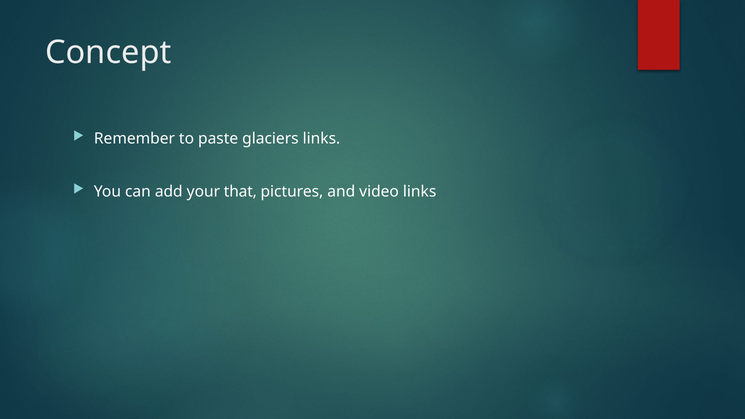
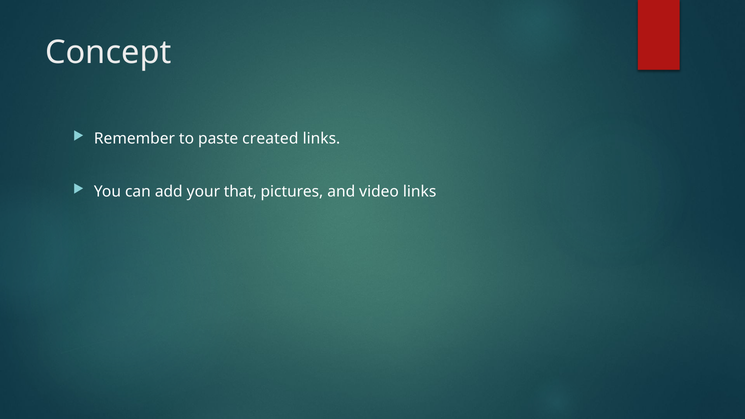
glaciers: glaciers -> created
